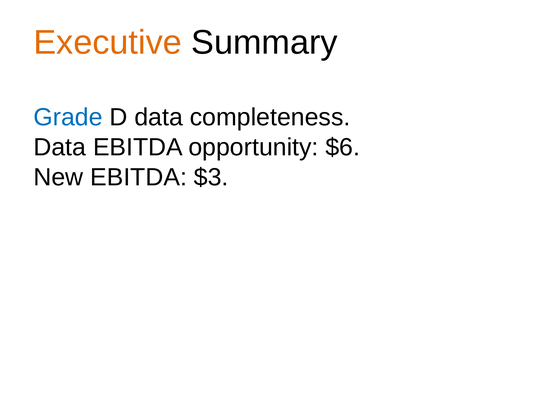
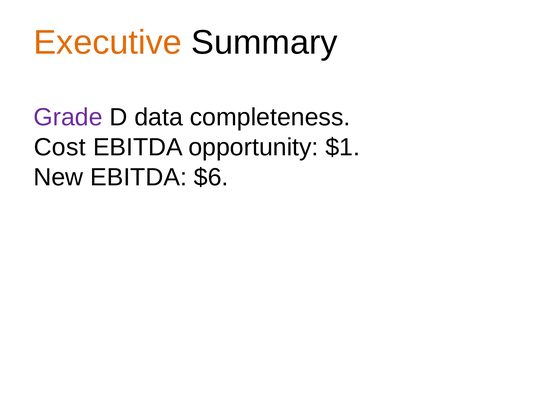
Grade colour: blue -> purple
Data at (60, 147): Data -> Cost
$6: $6 -> $1
$3: $3 -> $6
